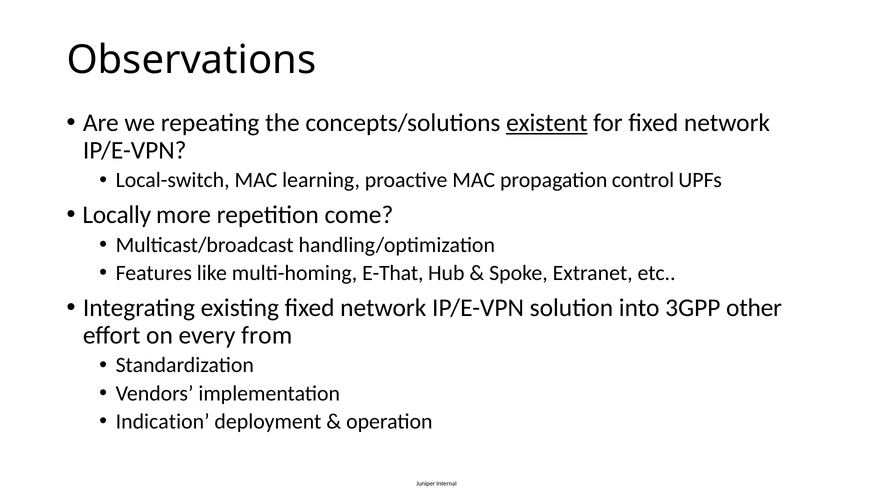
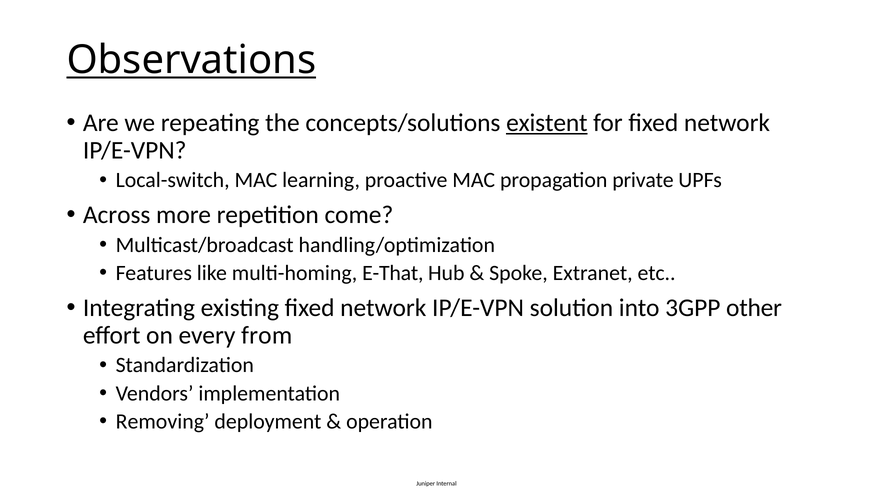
Observations underline: none -> present
control: control -> private
Locally: Locally -> Across
Indication: Indication -> Removing
